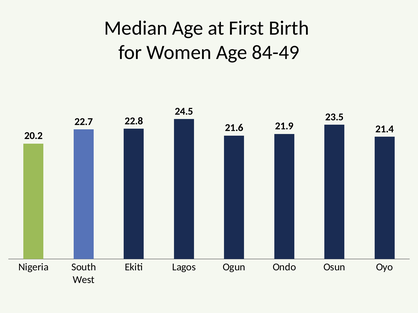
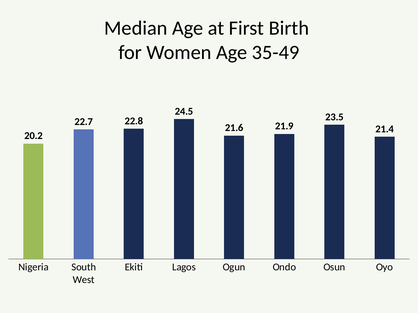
84-49: 84-49 -> 35-49
